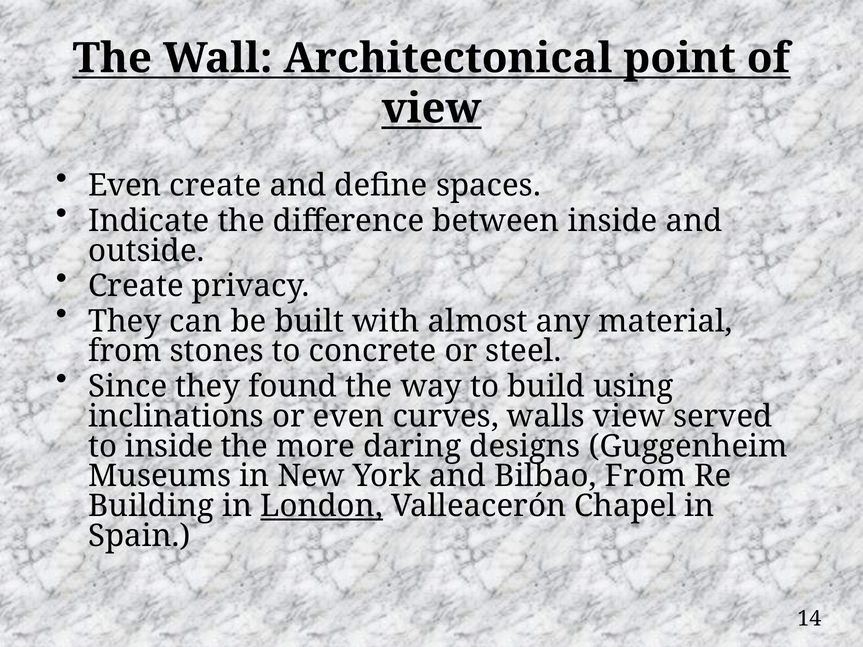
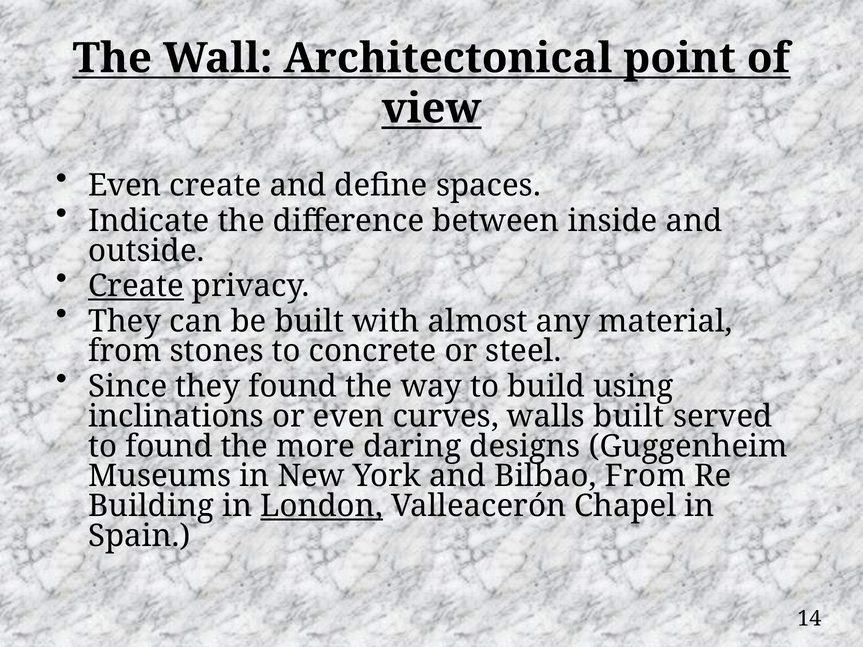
Create at (136, 286) underline: none -> present
walls view: view -> built
to inside: inside -> found
